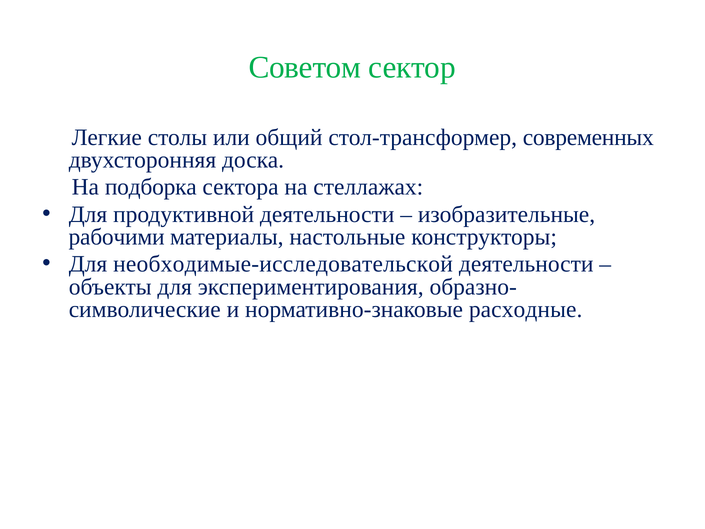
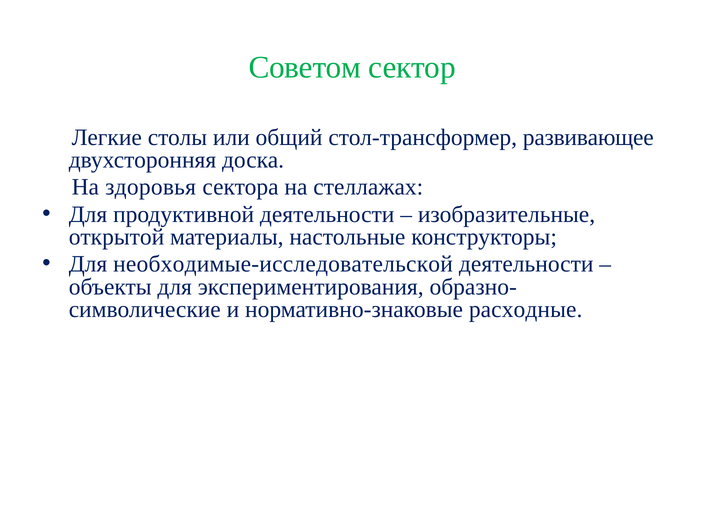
современных: современных -> развивающее
подборка: подборка -> здоровья
рабочими: рабочими -> открытой
